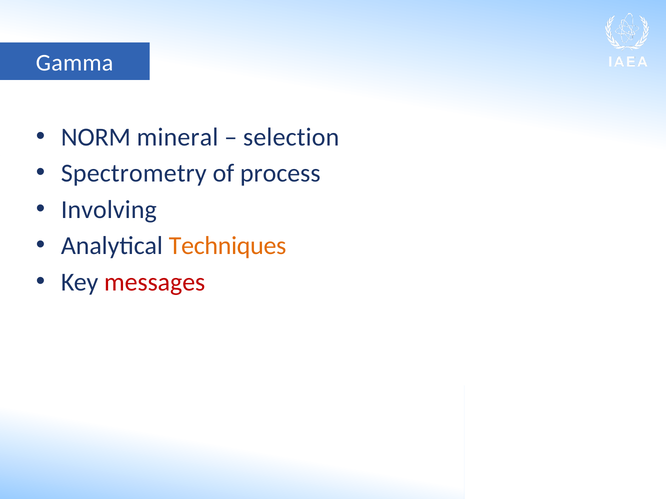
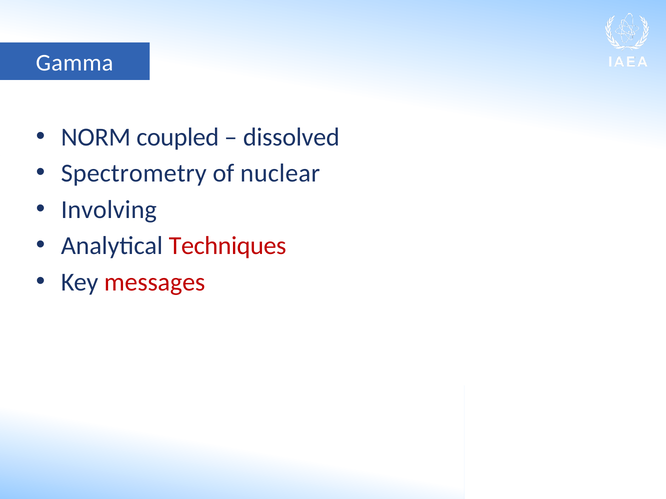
mineral: mineral -> coupled
selection: selection -> dissolved
process: process -> nuclear
Techniques colour: orange -> red
